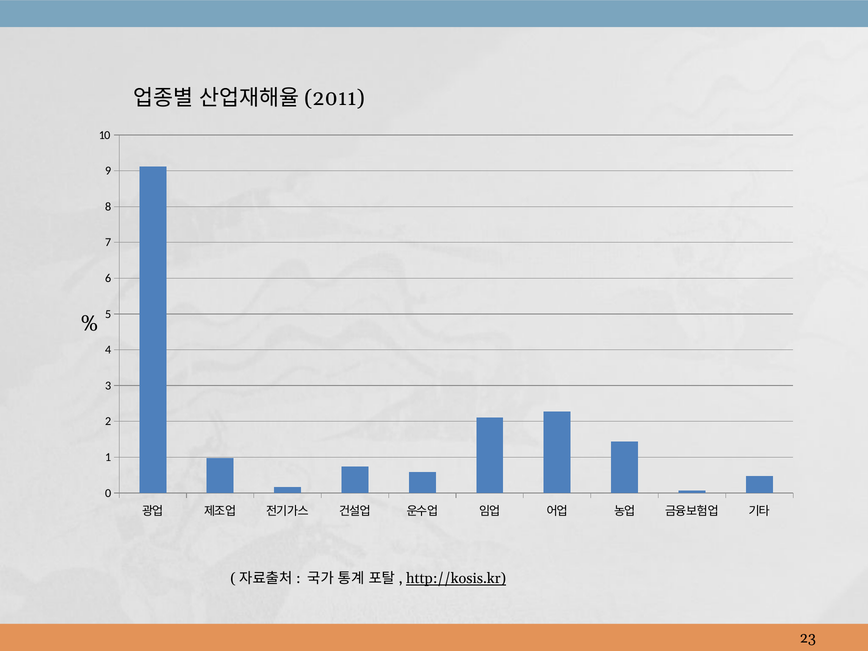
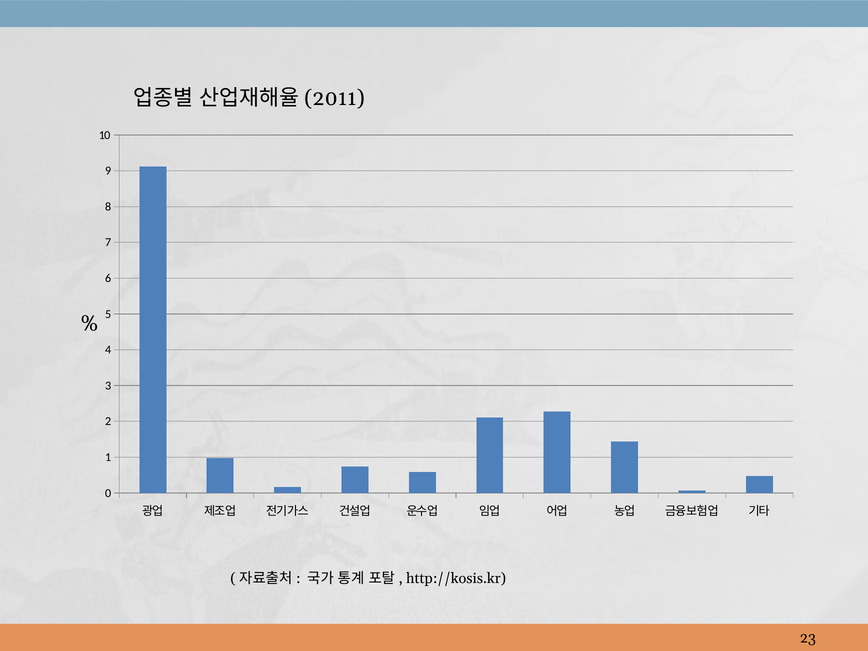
http://kosis.kr underline: present -> none
